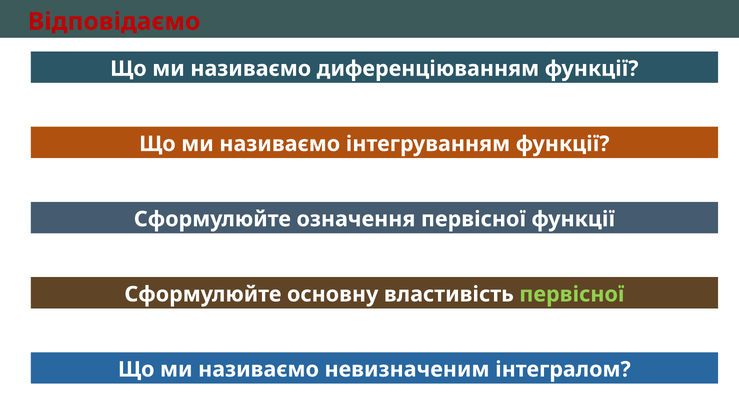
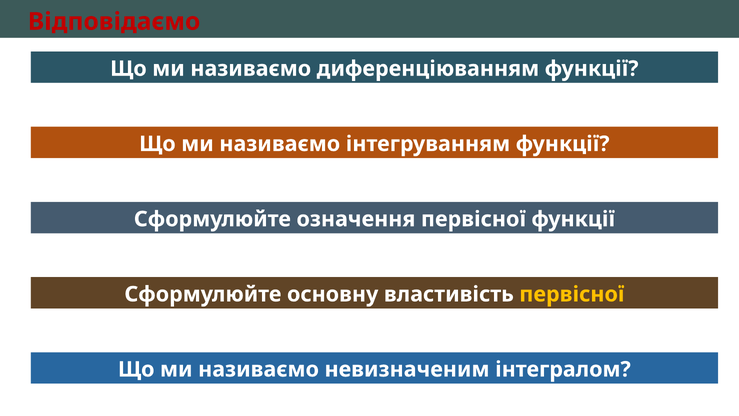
первісної at (572, 294) colour: light green -> yellow
